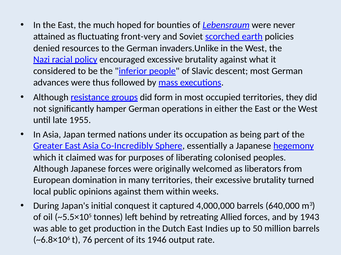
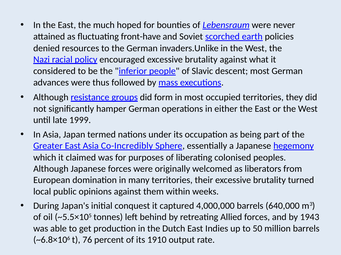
front-very: front-very -> front-have
1955: 1955 -> 1999
1946: 1946 -> 1910
